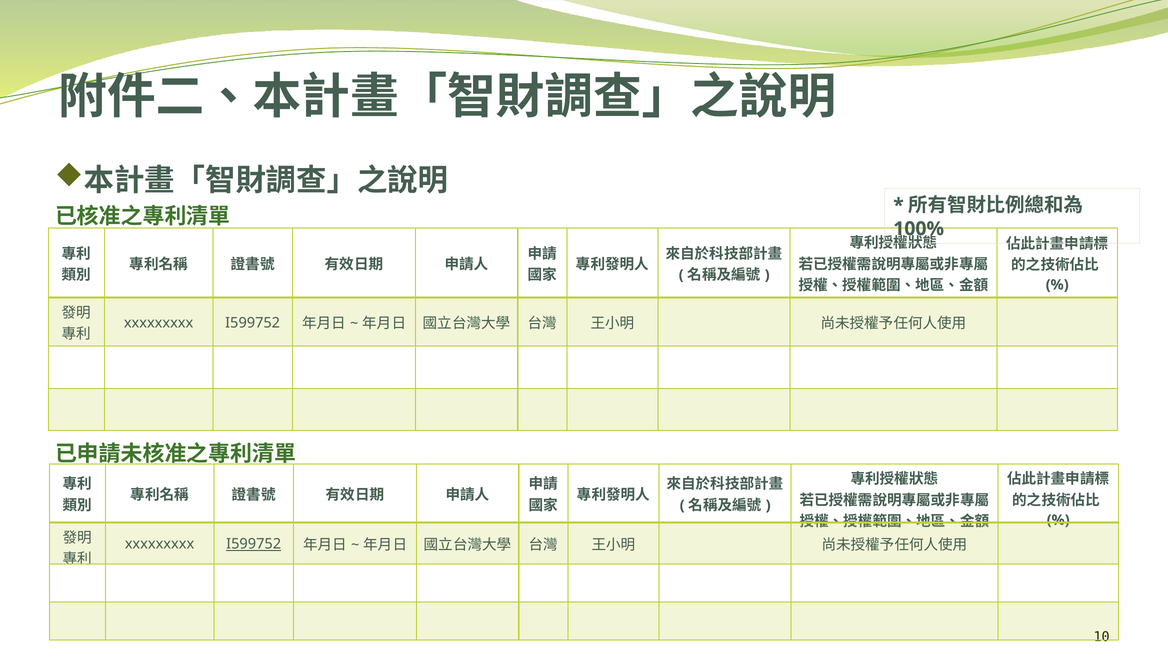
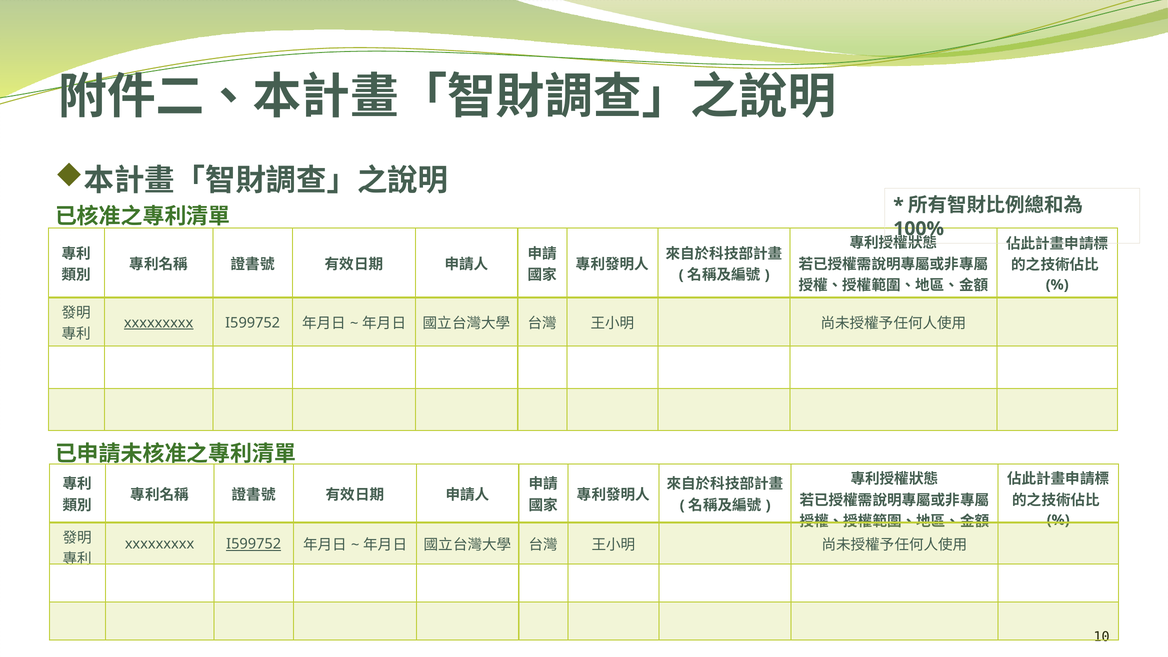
xxxxxxxxx at (159, 323) underline: none -> present
